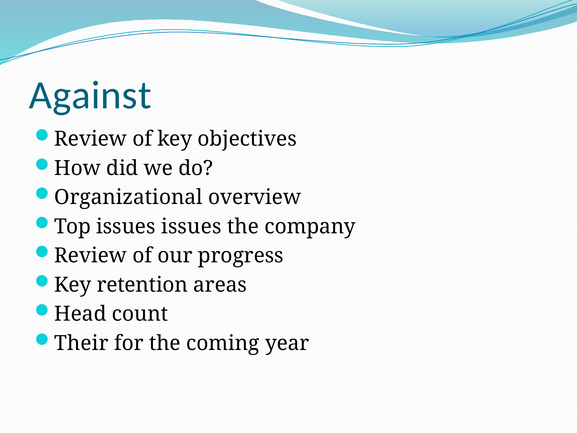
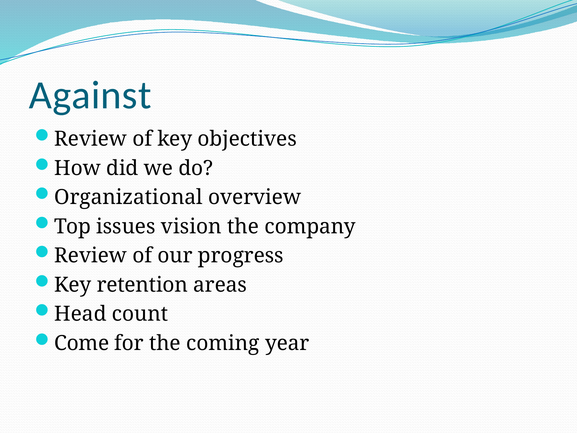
issues issues: issues -> vision
Their: Their -> Come
